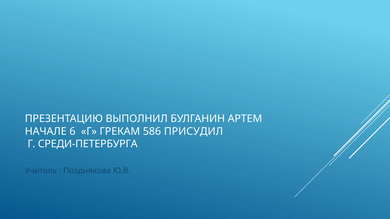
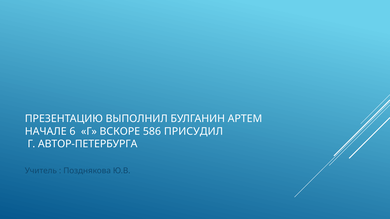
ГРЕКАМ: ГРЕКАМ -> ВСКОРЕ
СРЕДИ-ПЕТЕРБУРГА: СРЕДИ-ПЕТЕРБУРГА -> АВТОР-ПЕТЕРБУРГА
